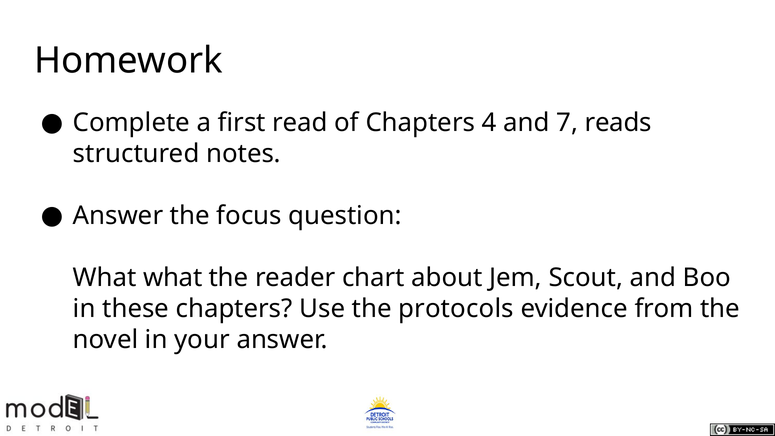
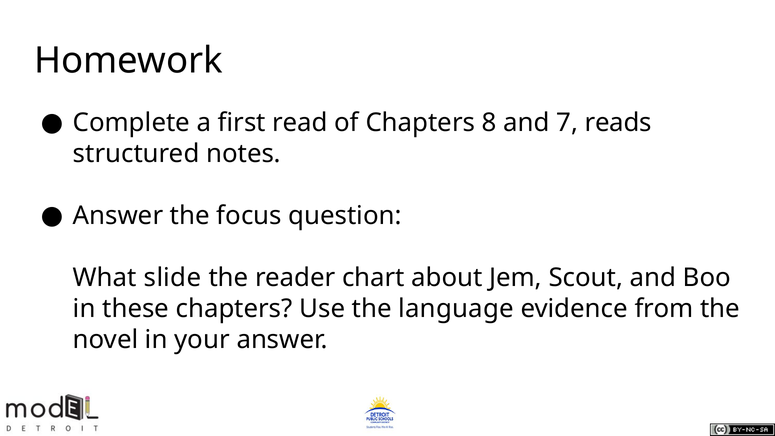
4: 4 -> 8
What what: what -> slide
protocols: protocols -> language
